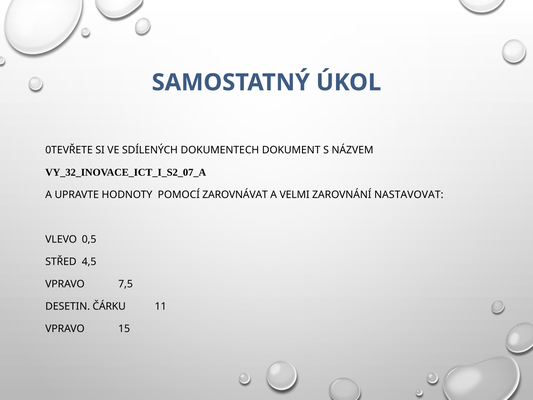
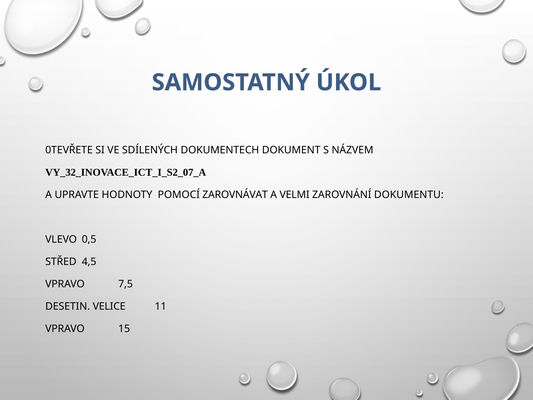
NASTAVOVAT: NASTAVOVAT -> DOKUMENTU
ČÁRKU: ČÁRKU -> VELICE
